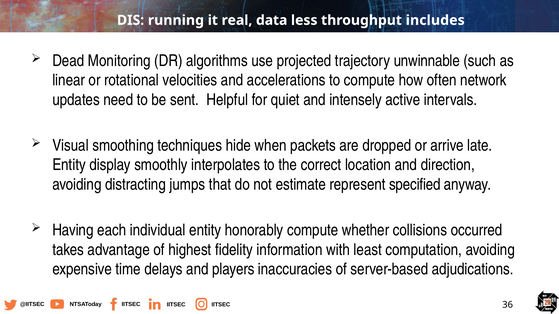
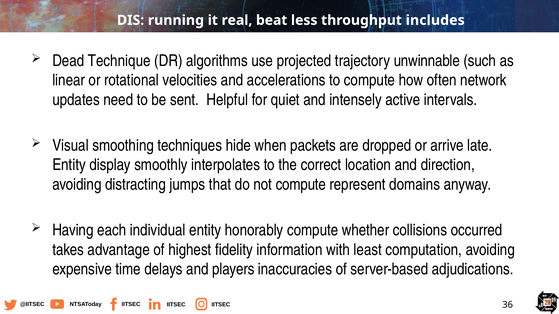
data: data -> beat
Monitoring: Monitoring -> Technique
not estimate: estimate -> compute
specified: specified -> domains
